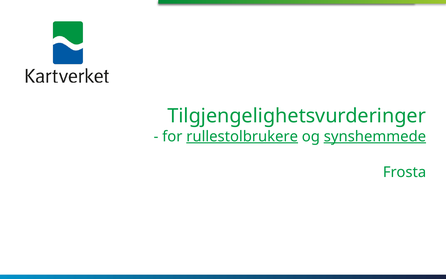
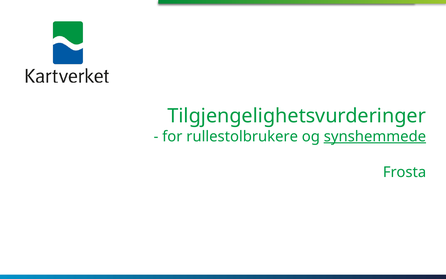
rullestolbrukere underline: present -> none
